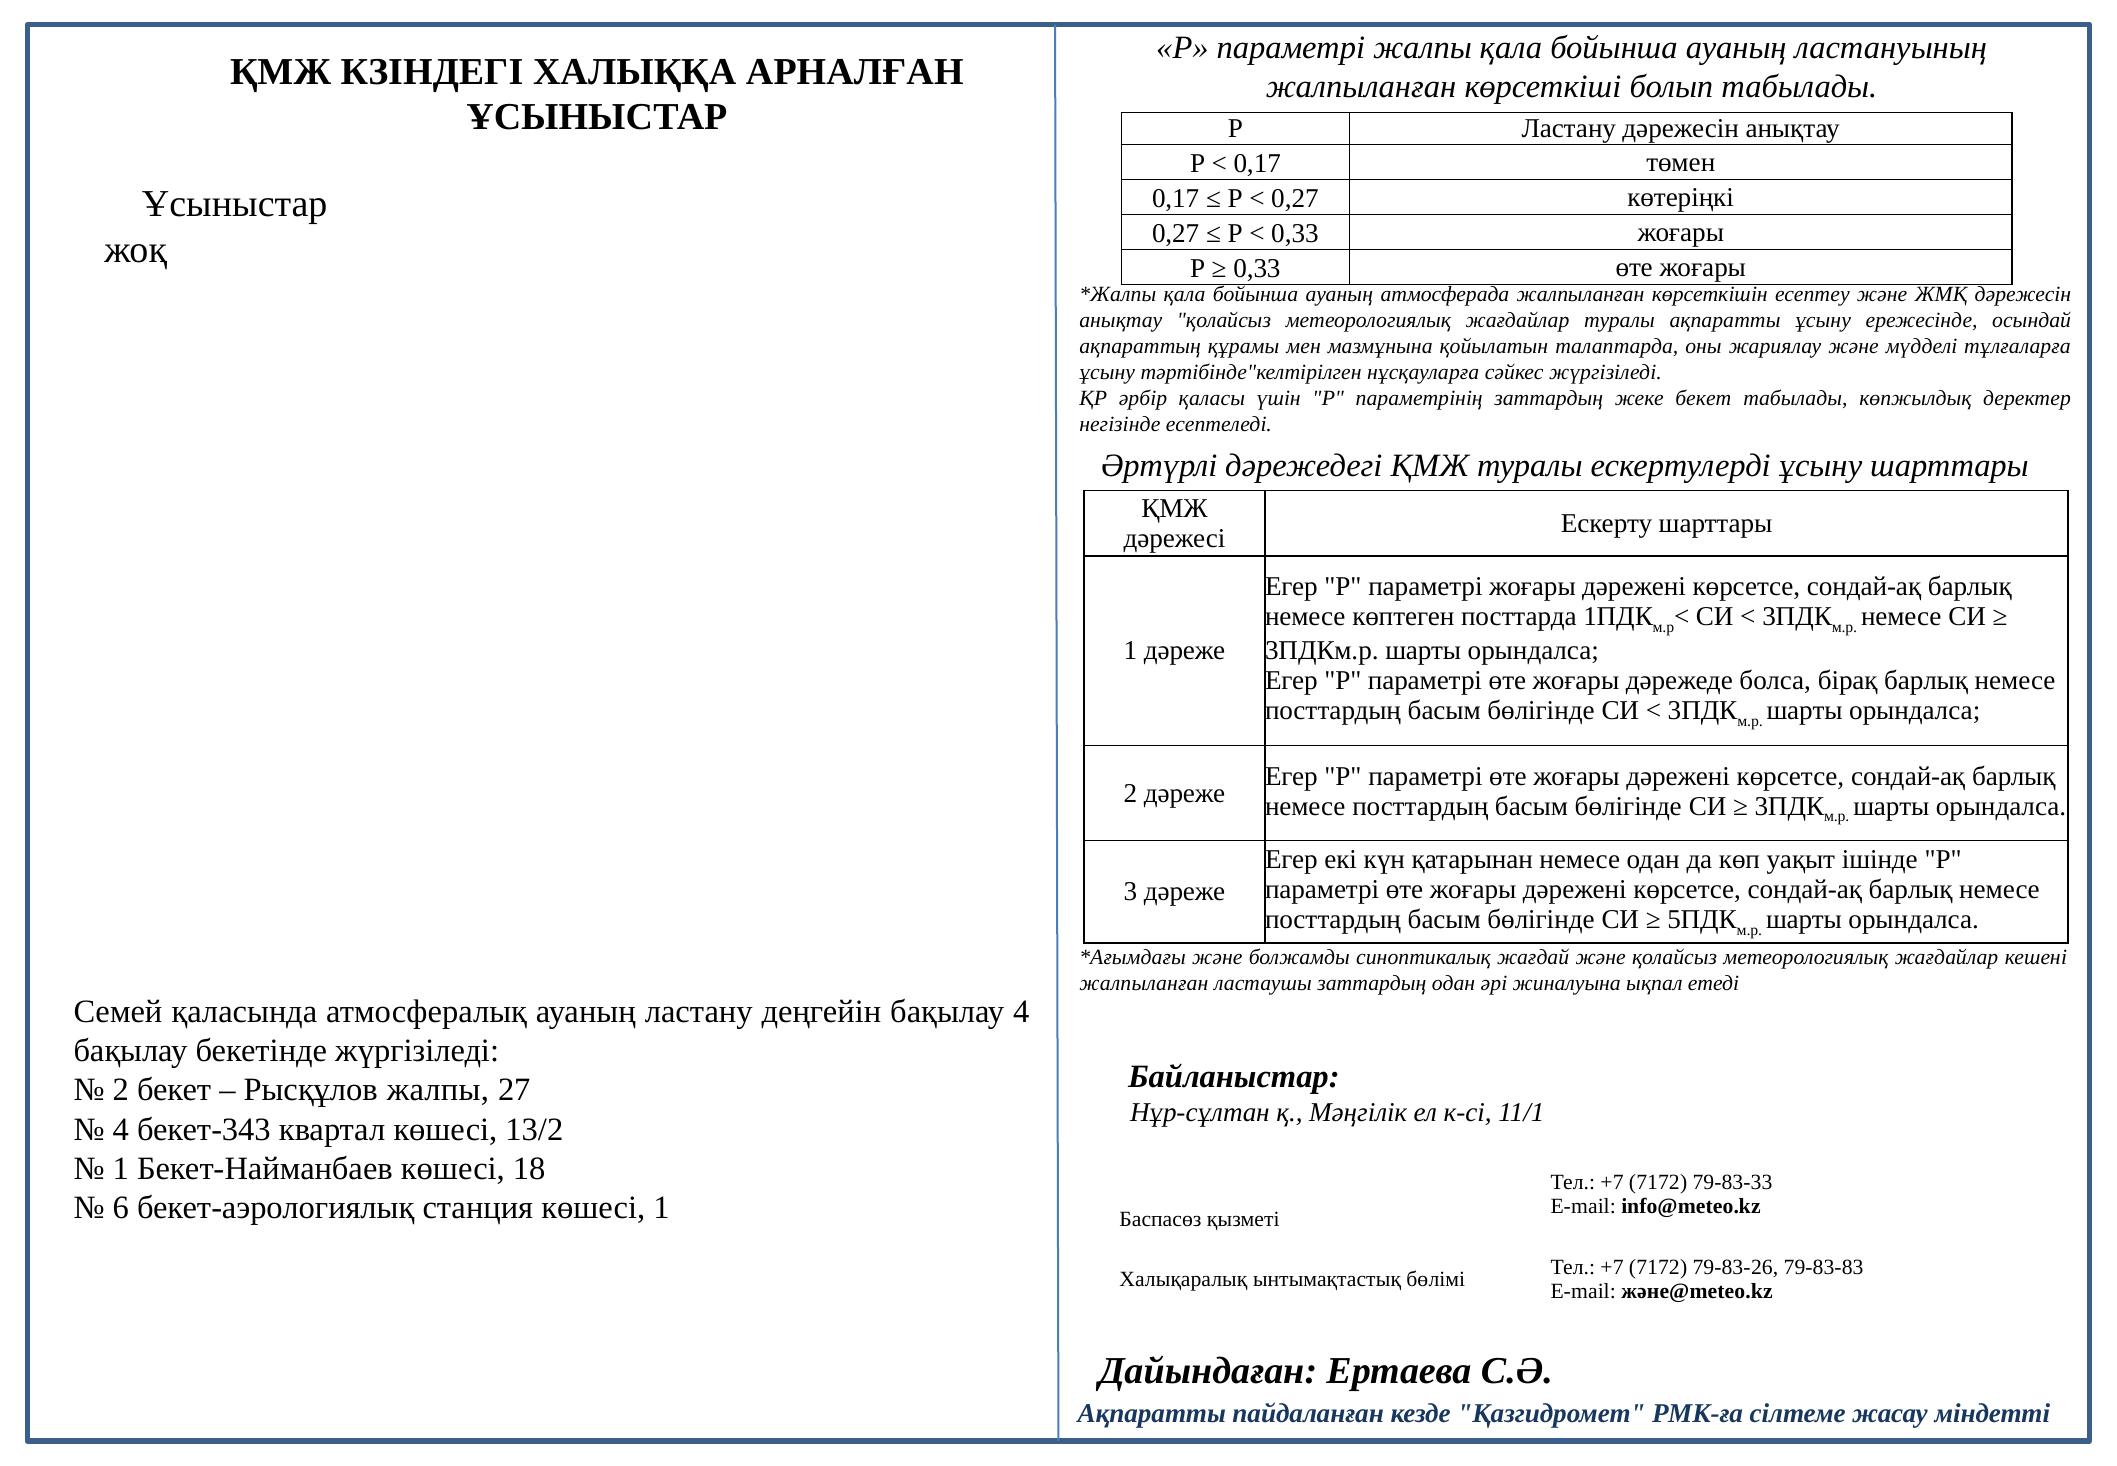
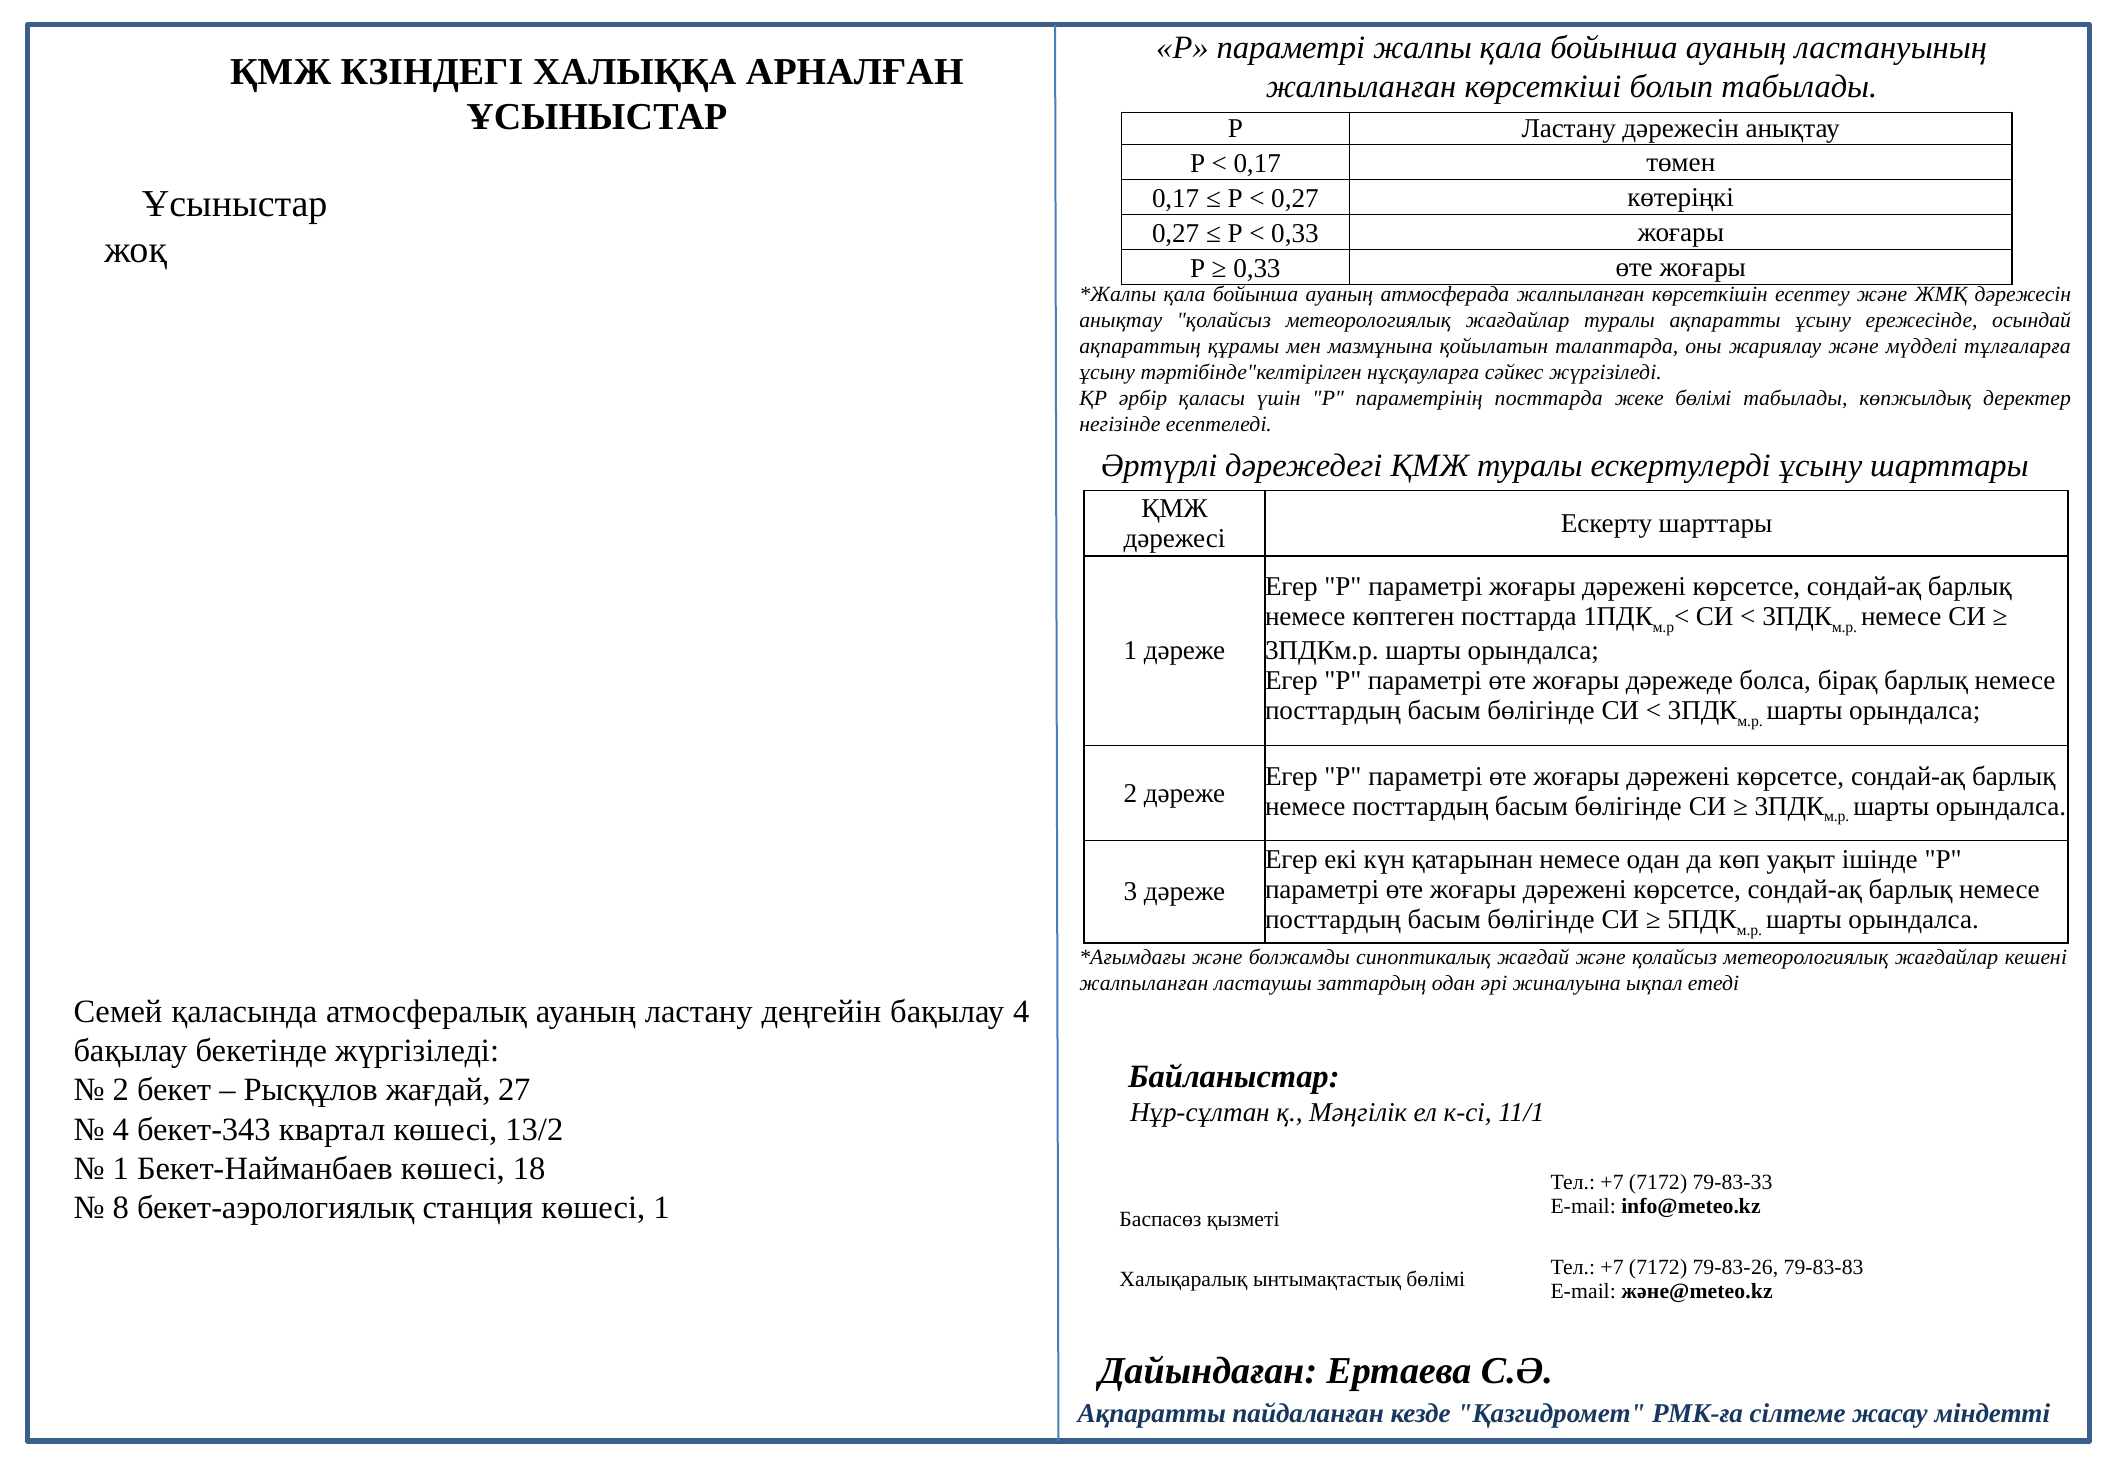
параметрінің заттардың: заттардың -> посттарда
жеке бекет: бекет -> бөлімі
Рысқұлов жалпы: жалпы -> жағдай
6: 6 -> 8
